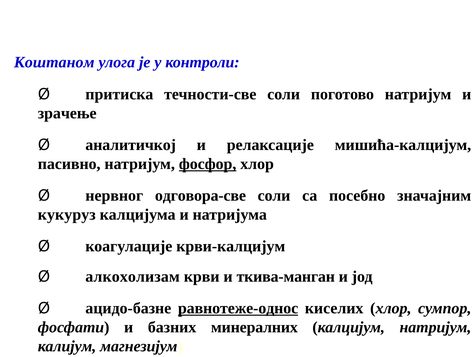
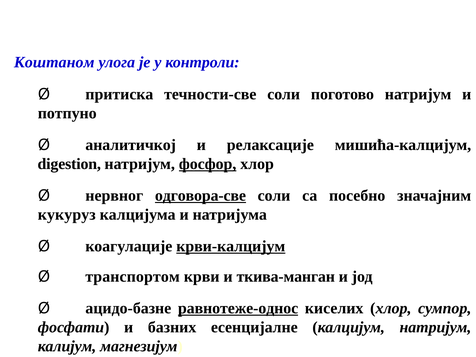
зрачење: зрачење -> потпуно
пасивно: пасивно -> digestion
одговора-све underline: none -> present
крви-калцијум underline: none -> present
алкохолизам: алкохолизам -> транспортом
минералних: минералних -> есенцијалне
